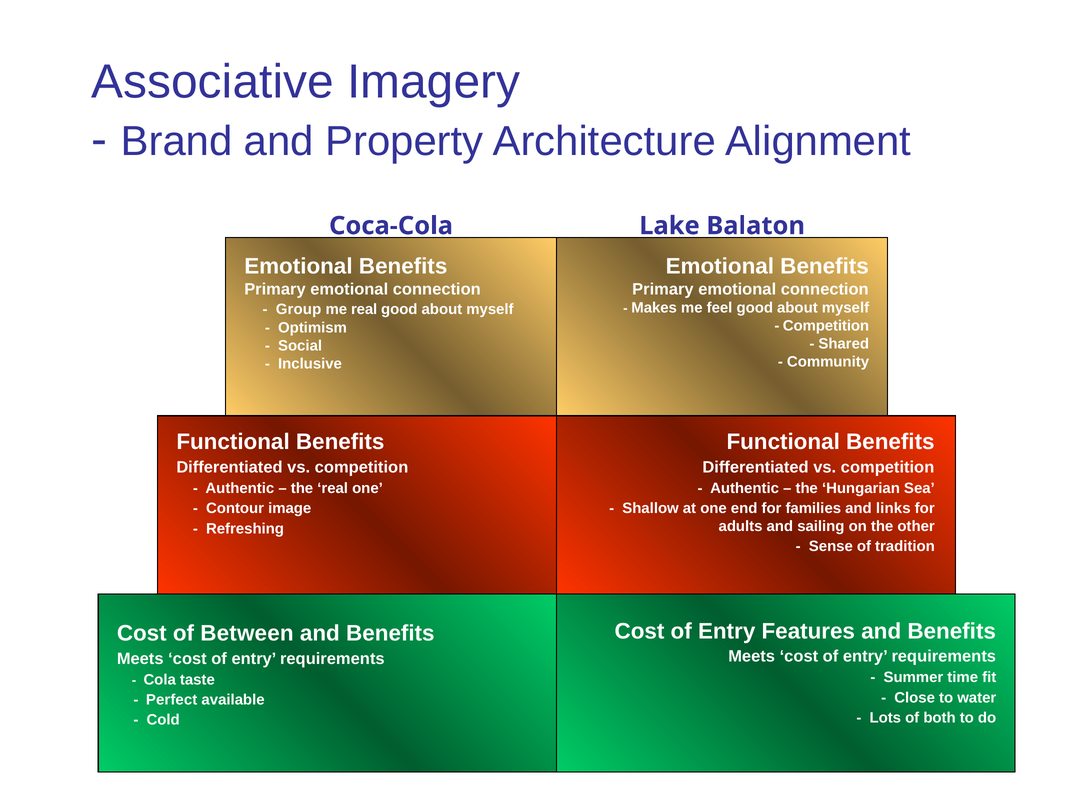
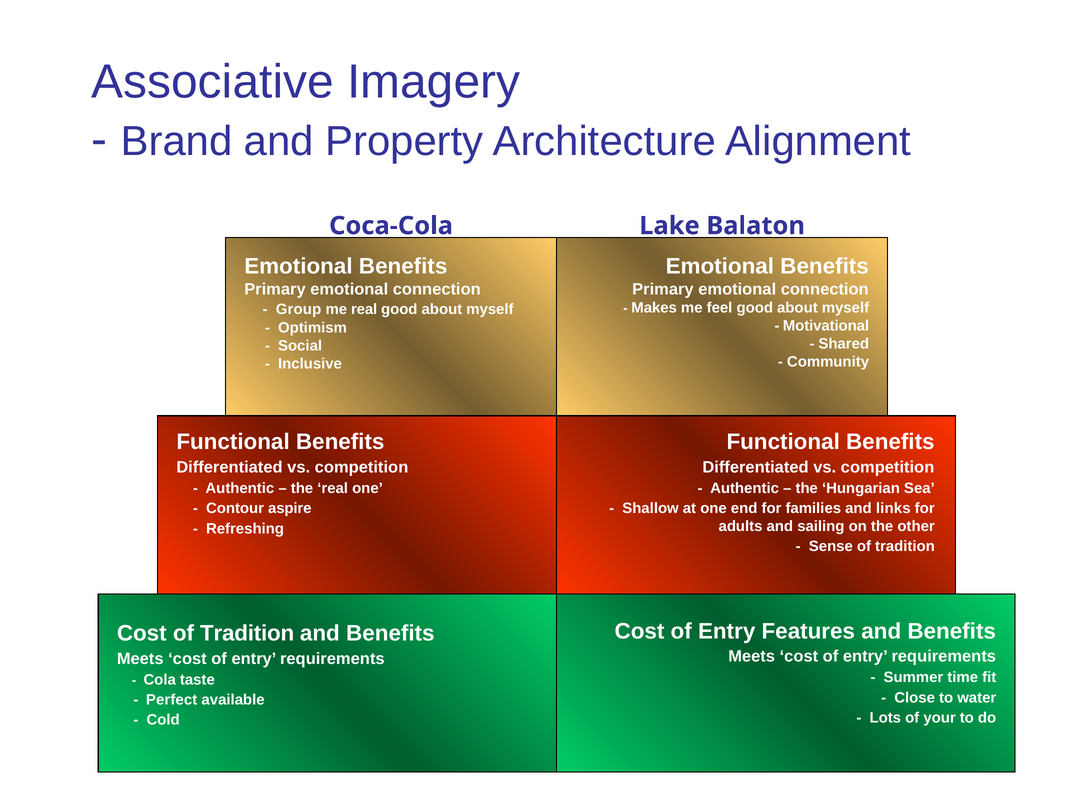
Competition at (826, 326): Competition -> Motivational
image: image -> aspire
Cost of Between: Between -> Tradition
both: both -> your
